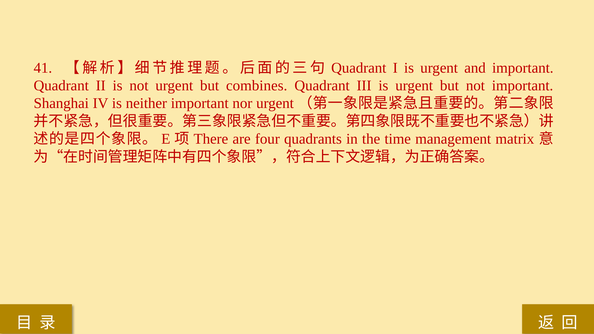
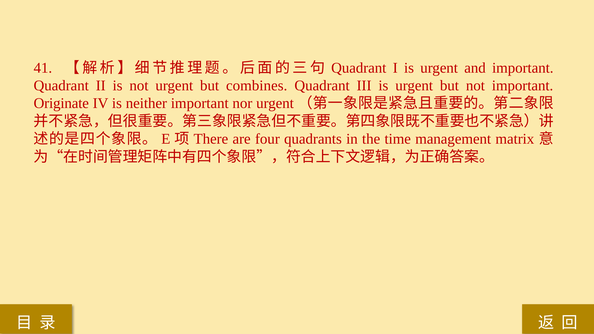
Shanghai: Shanghai -> Originate
